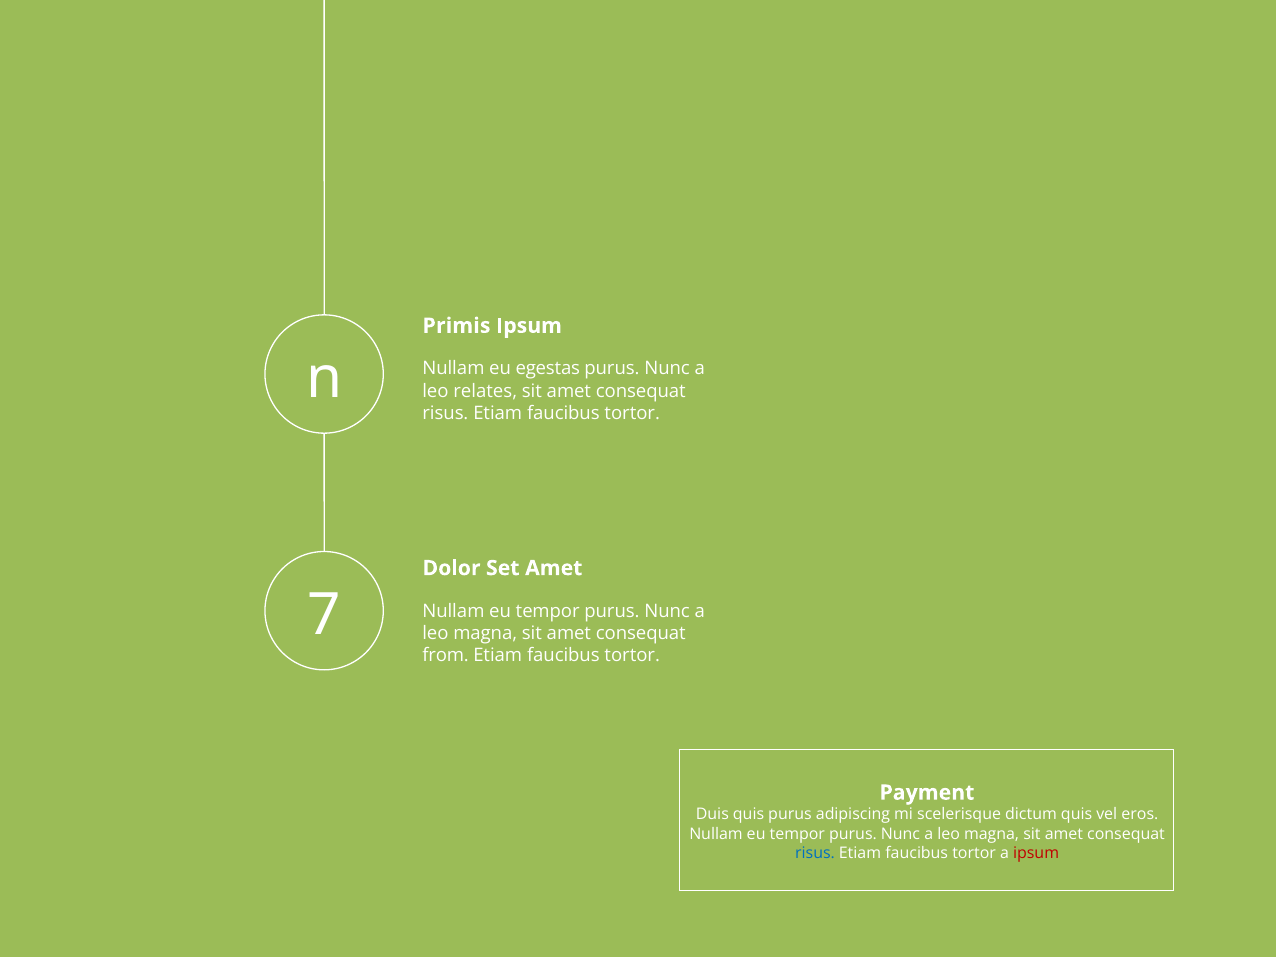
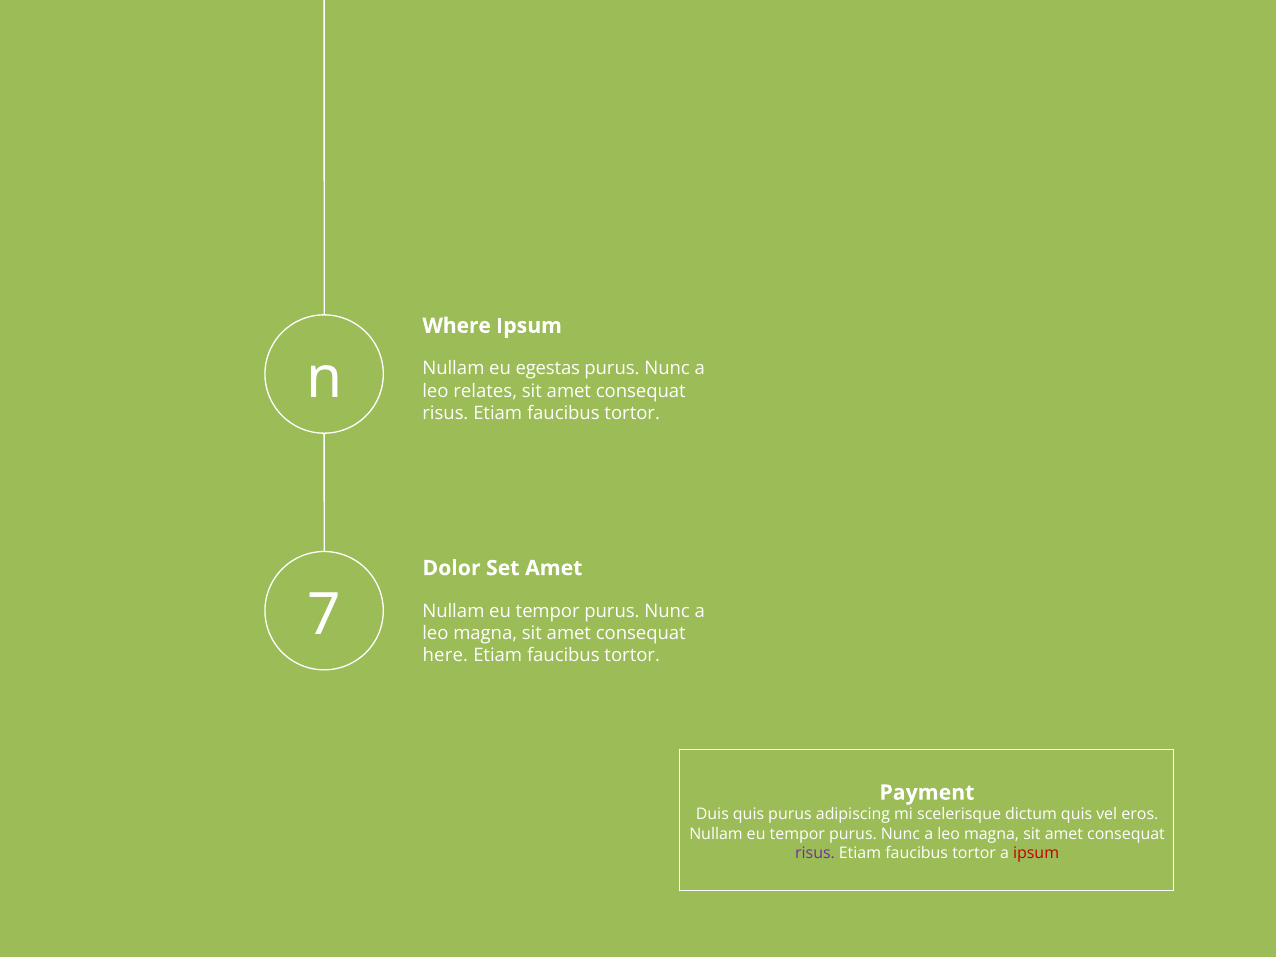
Primis: Primis -> Where
from: from -> here
risus at (815, 853) colour: blue -> purple
